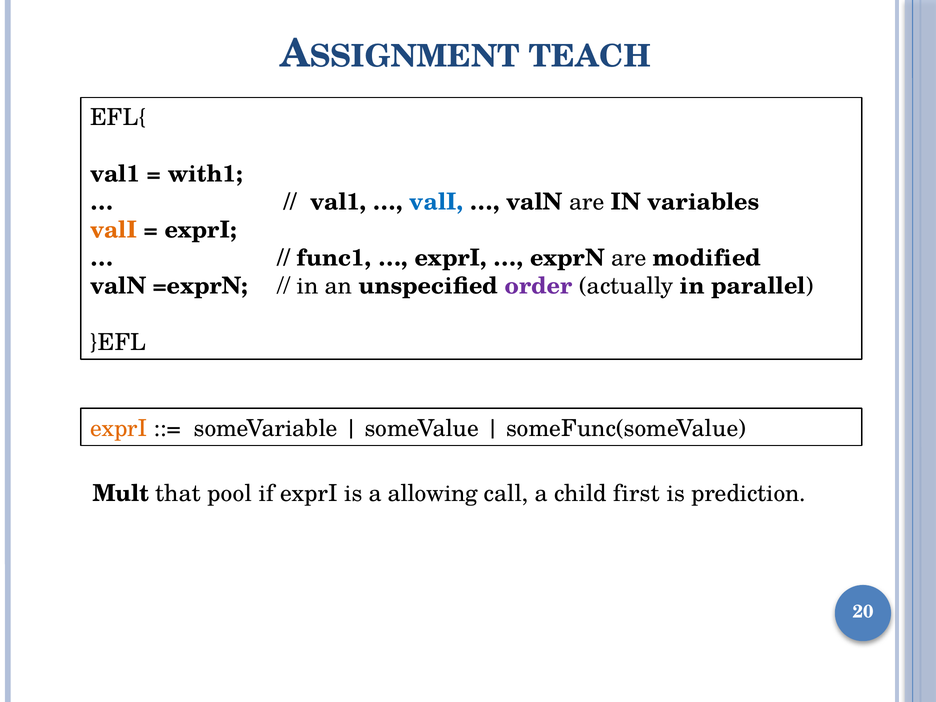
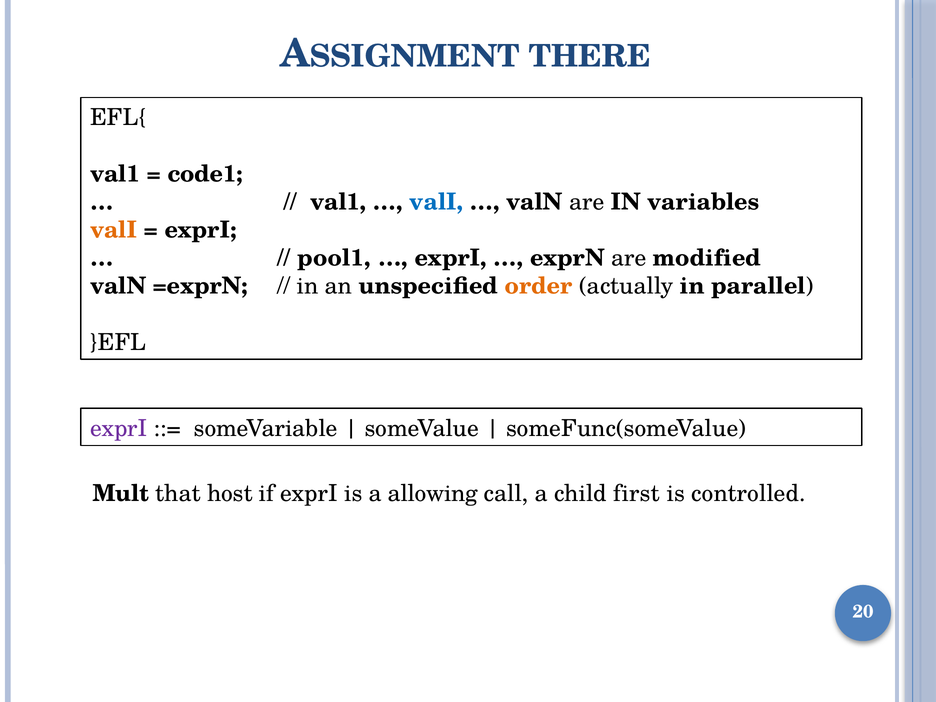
TEACH: TEACH -> THERE
with1: with1 -> code1
func1: func1 -> pool1
order colour: purple -> orange
exprI at (119, 429) colour: orange -> purple
pool: pool -> host
prediction: prediction -> controlled
